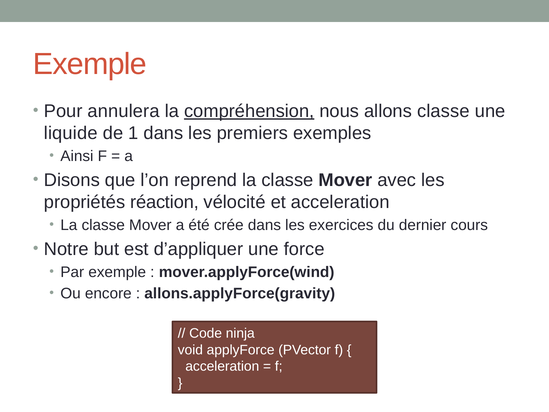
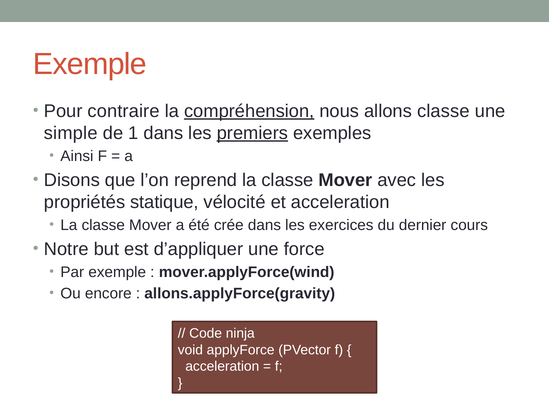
annulera: annulera -> contraire
liquide: liquide -> simple
premiers underline: none -> present
réaction: réaction -> statique
